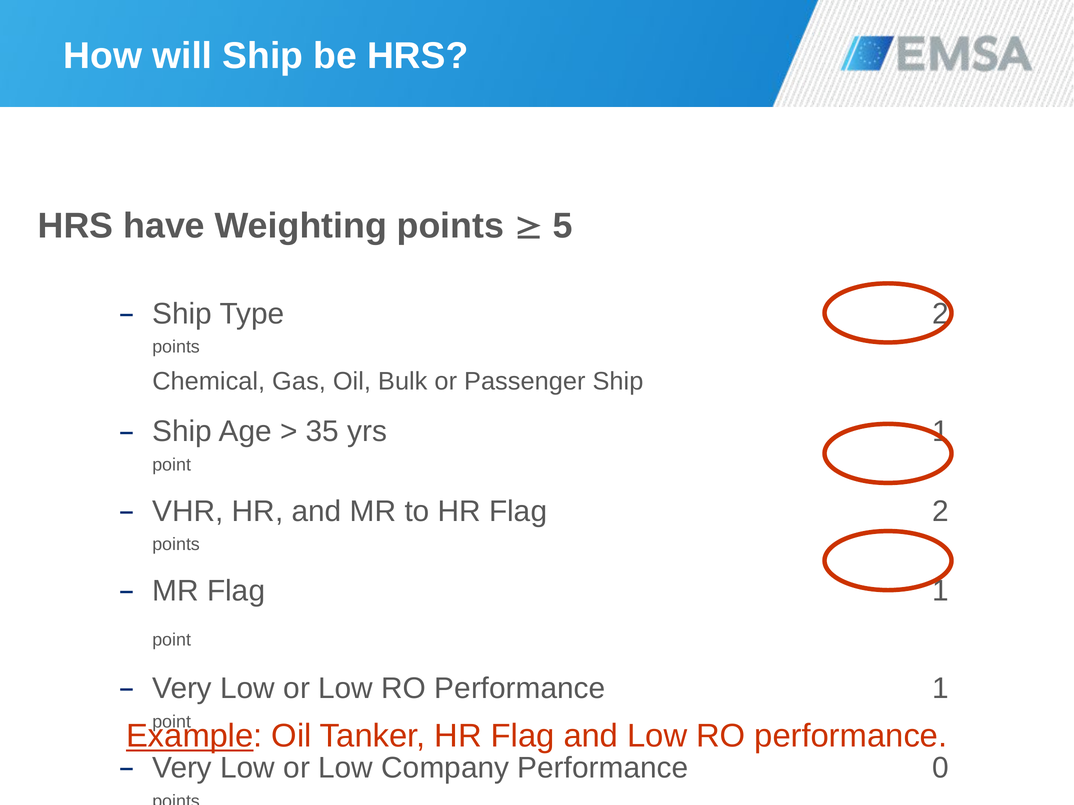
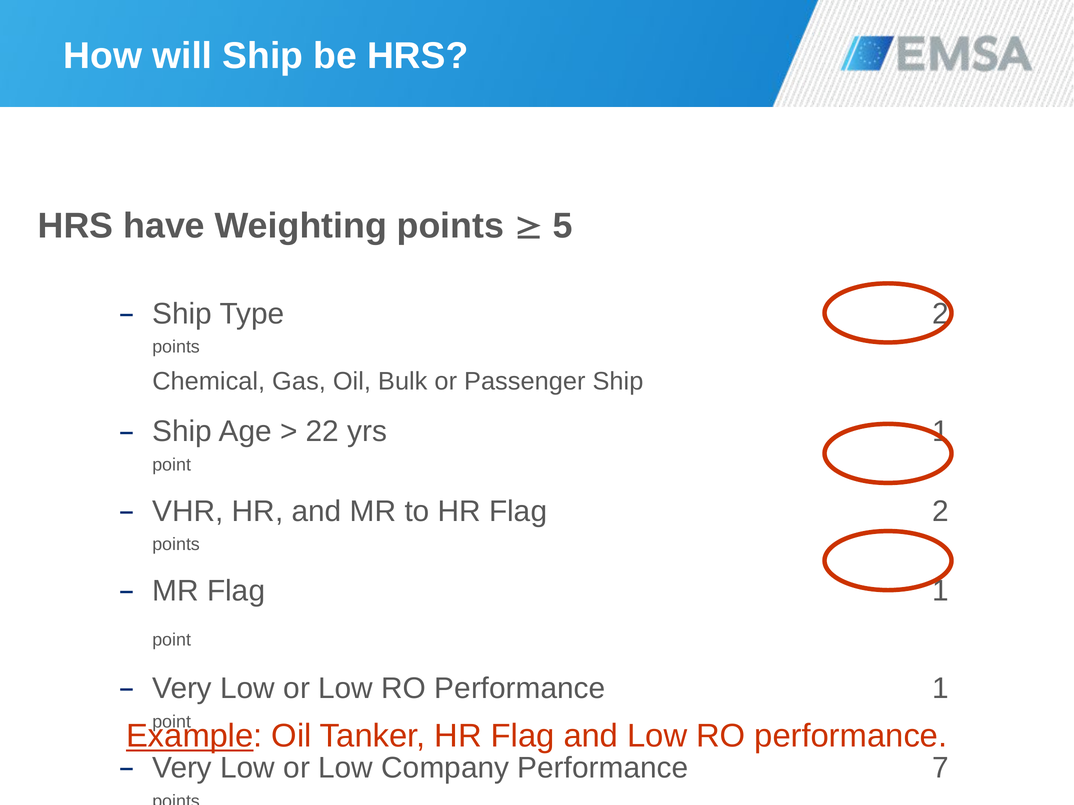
35: 35 -> 22
0: 0 -> 7
